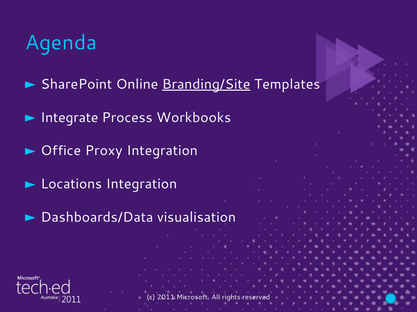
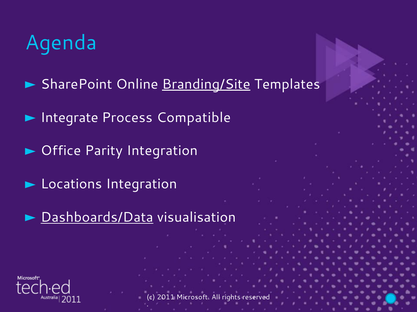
Workbooks: Workbooks -> Compatible
Proxy: Proxy -> Parity
Dashboards/Data underline: none -> present
